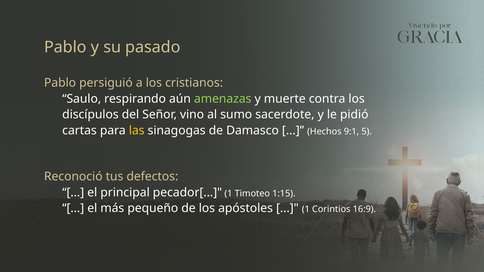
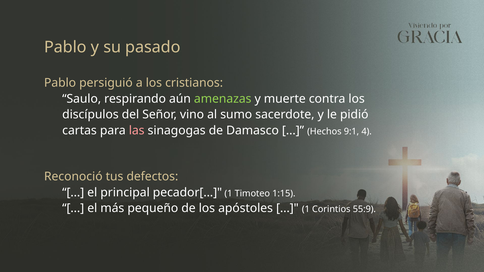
las colour: yellow -> pink
5: 5 -> 4
16:9: 16:9 -> 55:9
